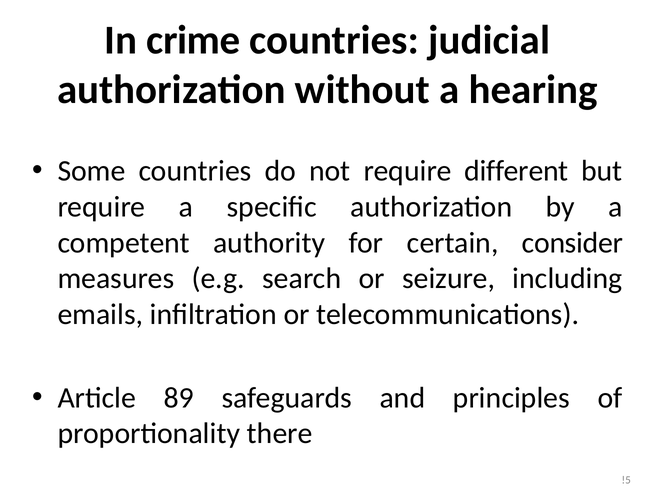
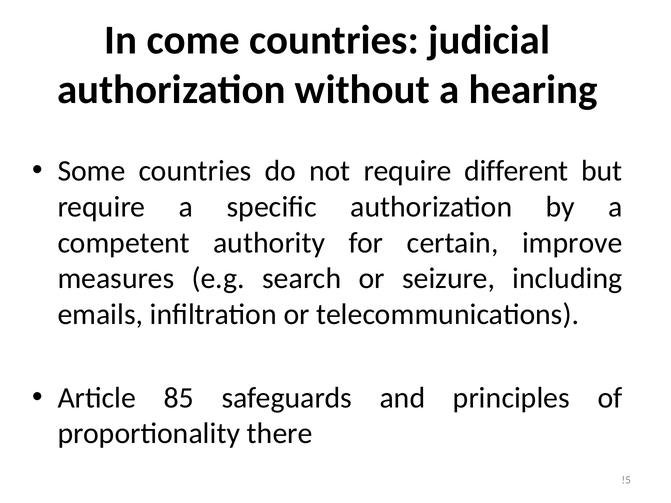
crime: crime -> come
consider: consider -> improve
89: 89 -> 85
